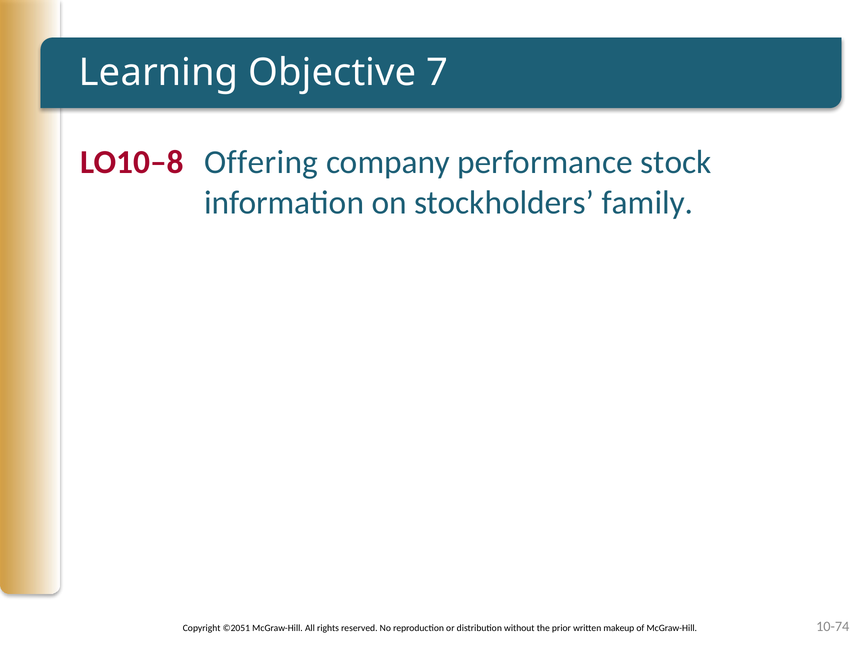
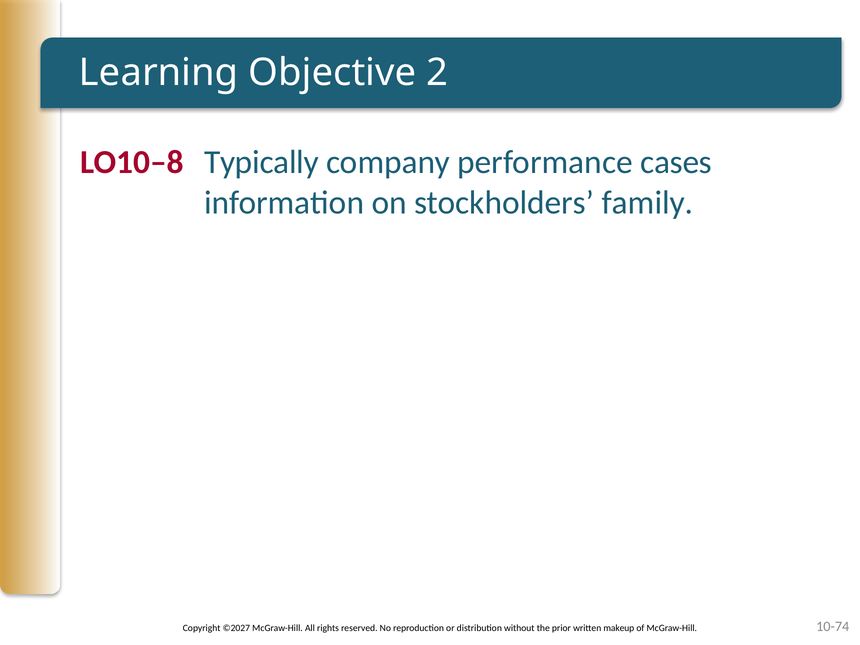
7: 7 -> 2
Offering: Offering -> Typically
stock: stock -> cases
©2051: ©2051 -> ©2027
